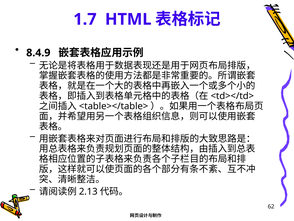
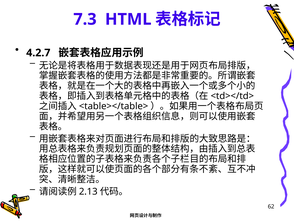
1.7: 1.7 -> 7.3
8.4.9: 8.4.9 -> 4.2.7
